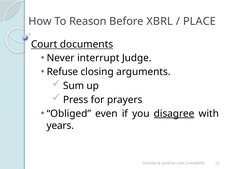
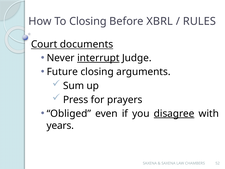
To Reason: Reason -> Closing
PLACE: PLACE -> RULES
interrupt underline: none -> present
Refuse: Refuse -> Future
